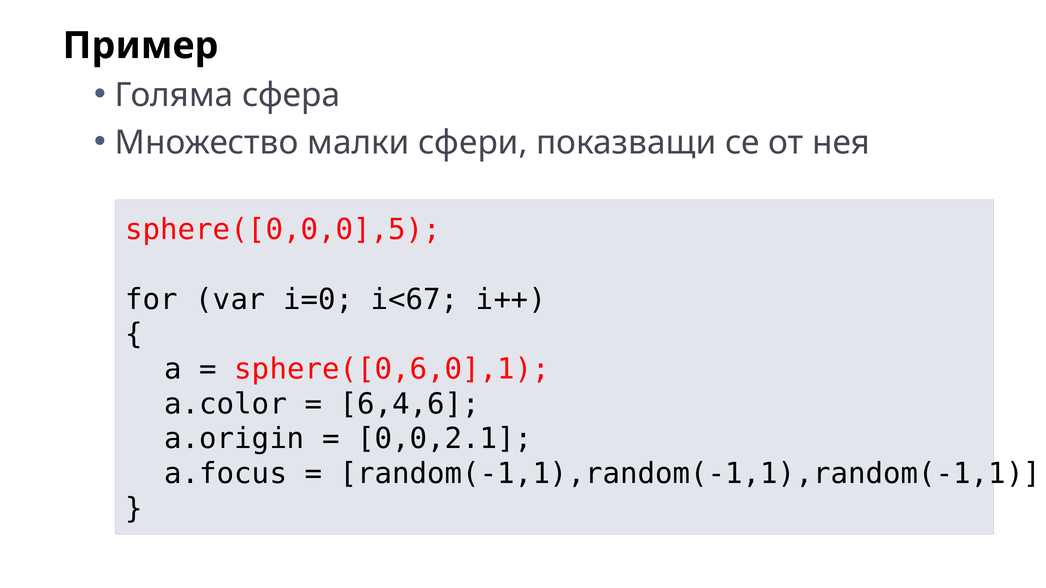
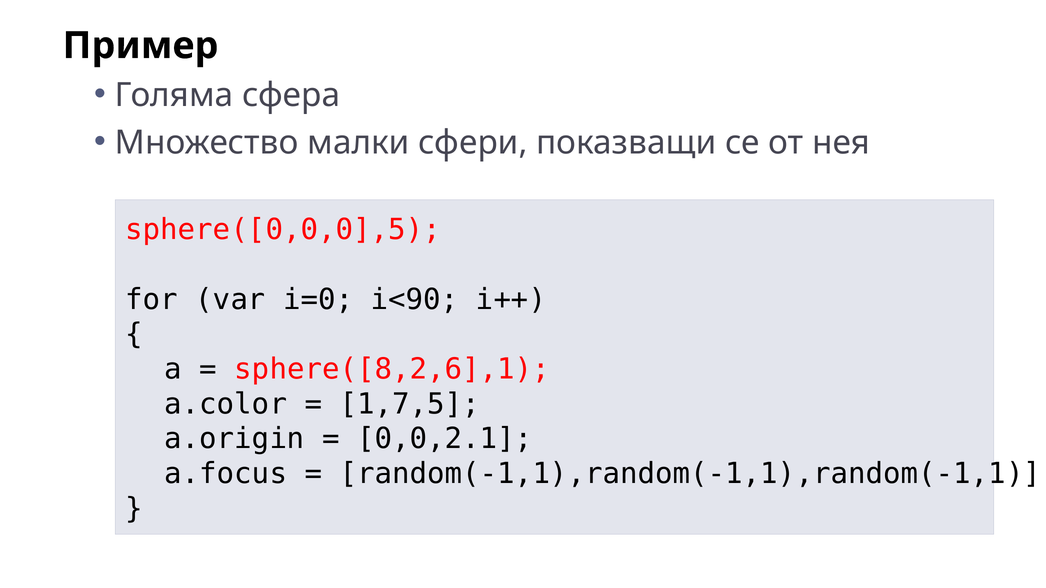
i<67: i<67 -> i<90
sphere([0,6,0],1: sphere([0,6,0],1 -> sphere([8,2,6],1
6,4,6: 6,4,6 -> 1,7,5
